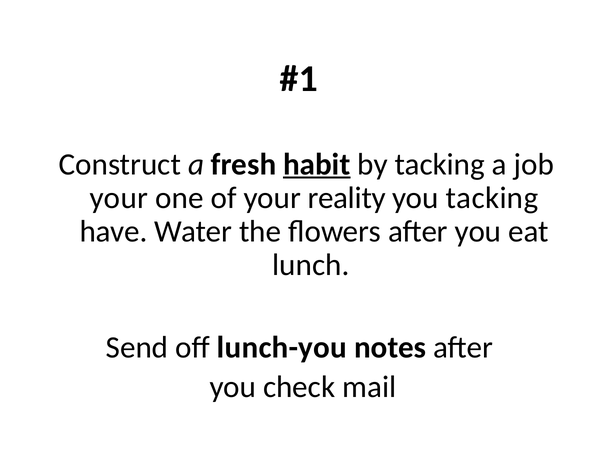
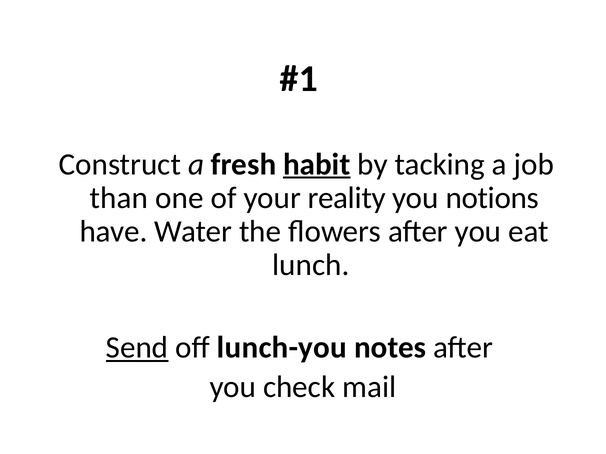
your at (119, 198): your -> than
you tacking: tacking -> notions
Send underline: none -> present
